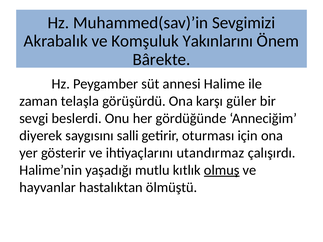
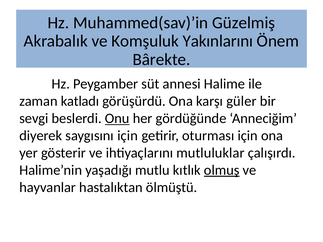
Sevgimizi: Sevgimizi -> Güzelmiş
telaşla: telaşla -> katladı
Onu underline: none -> present
saygısını salli: salli -> için
utandırmaz: utandırmaz -> mutluluklar
